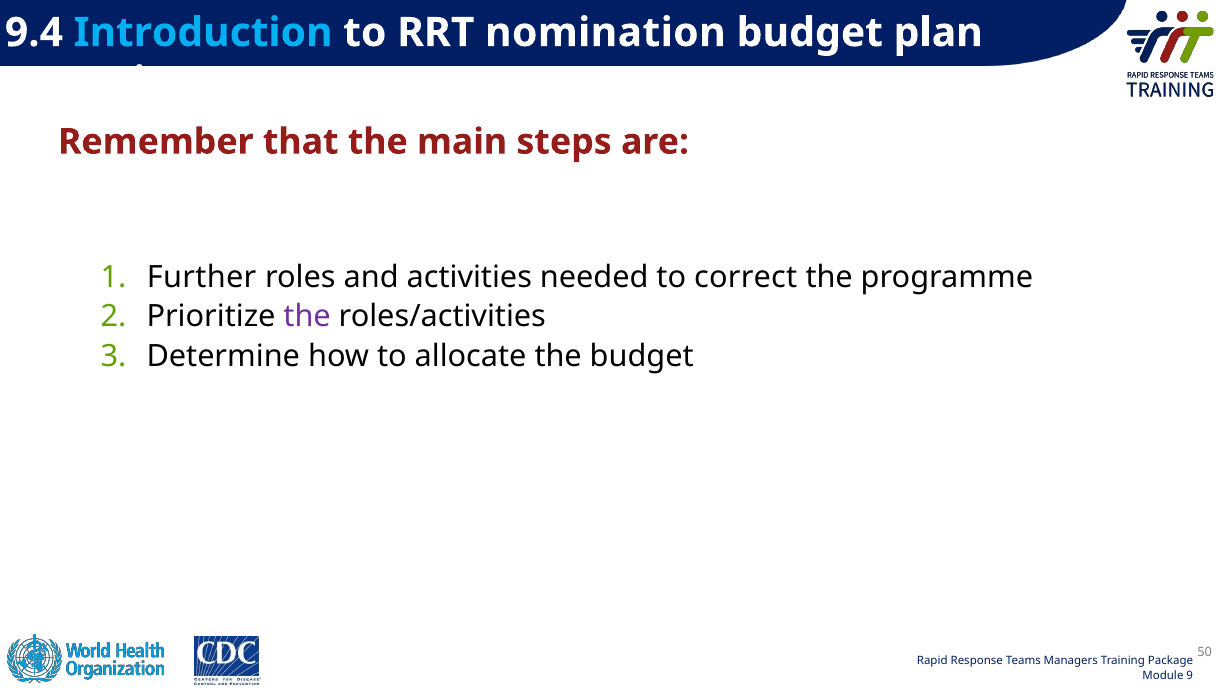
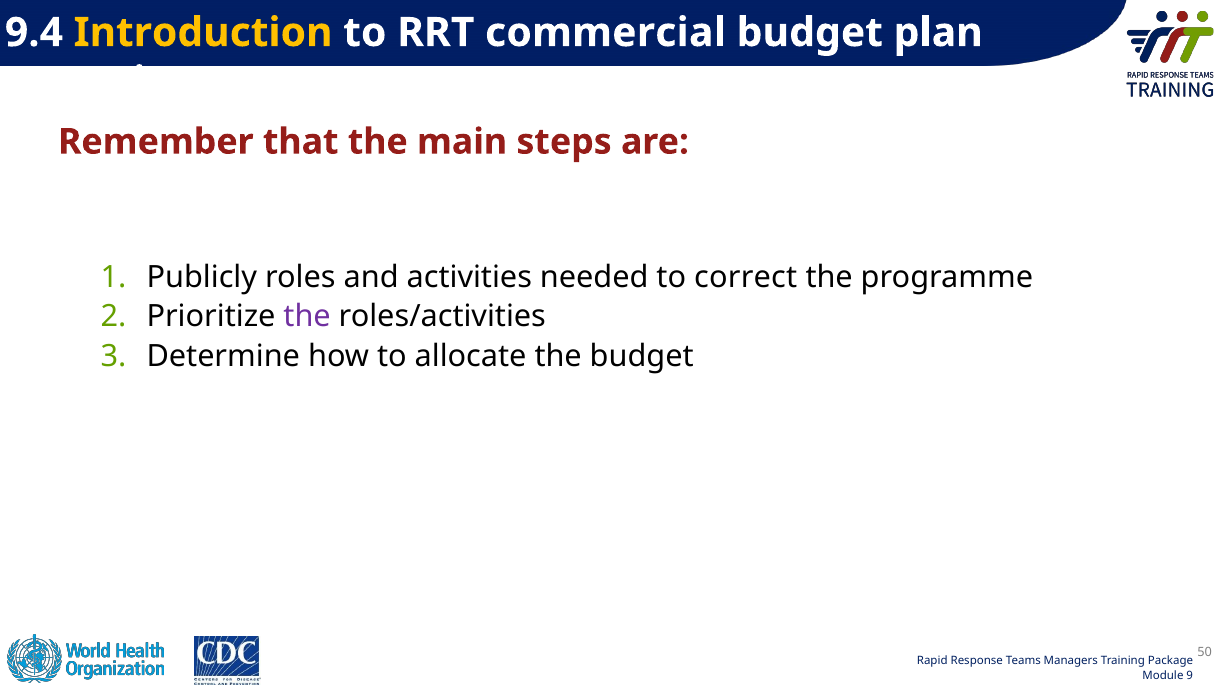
Introduction colour: light blue -> yellow
nomination: nomination -> commercial
Further: Further -> Publicly
